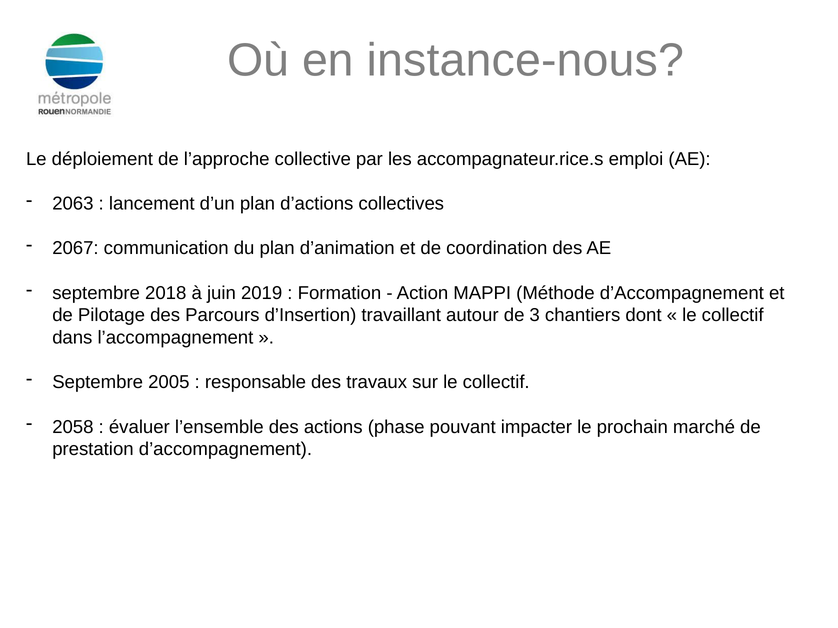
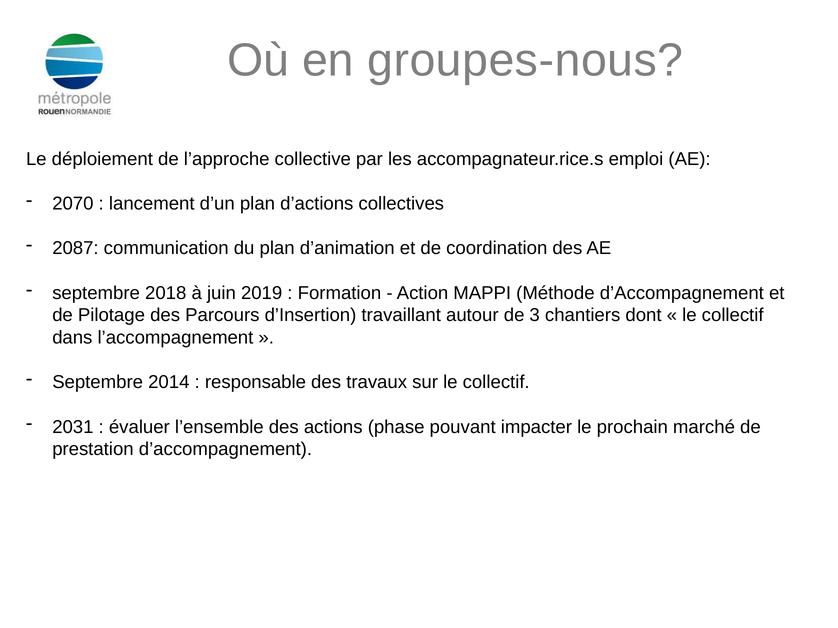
instance-nous: instance-nous -> groupes-nous
2063: 2063 -> 2070
2067: 2067 -> 2087
2005: 2005 -> 2014
2058: 2058 -> 2031
